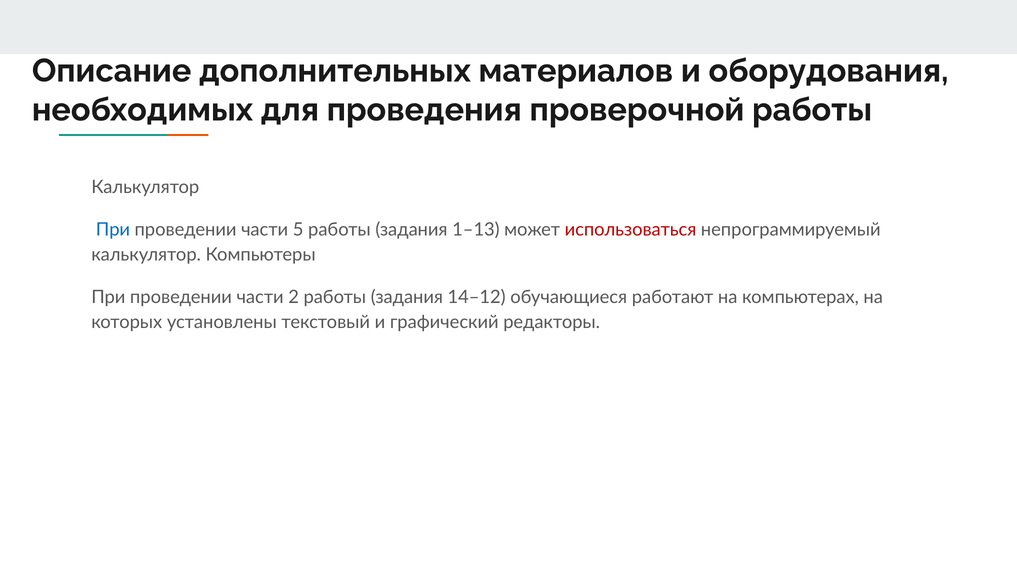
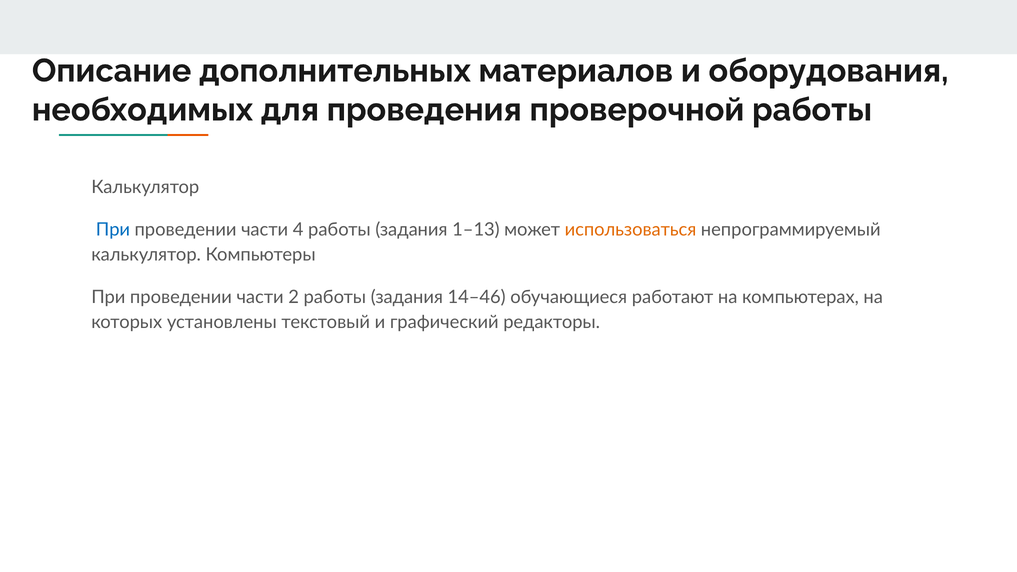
5: 5 -> 4
использоваться colour: red -> orange
14–12: 14–12 -> 14–46
